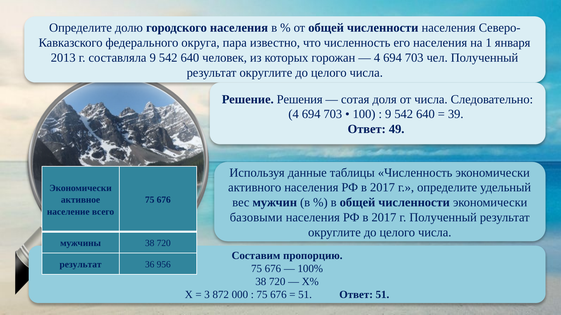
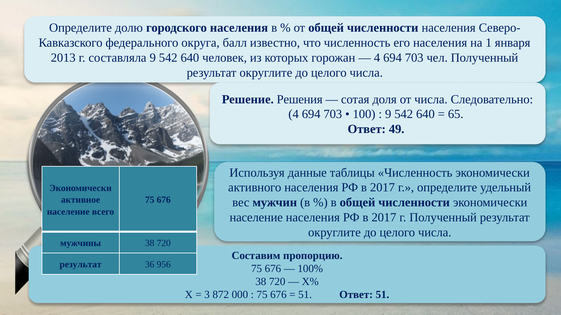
пара: пара -> балл
39: 39 -> 65
базовыми at (256, 218): базовыми -> население
